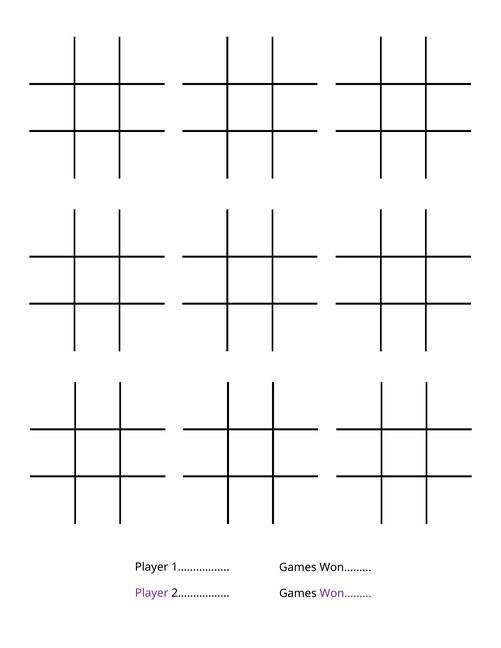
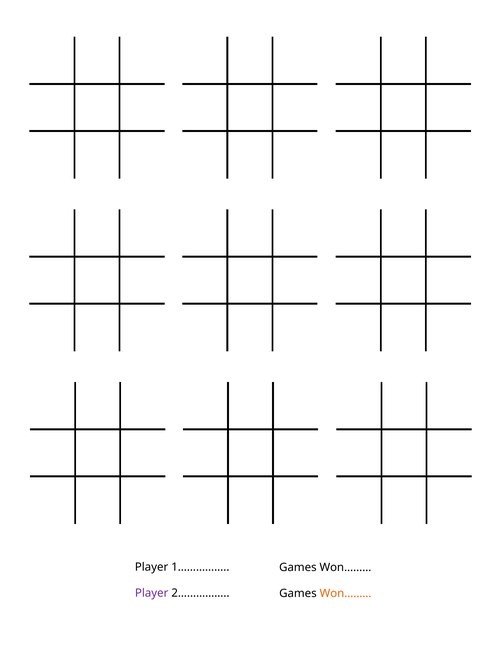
Won……… at (346, 594) colour: purple -> orange
